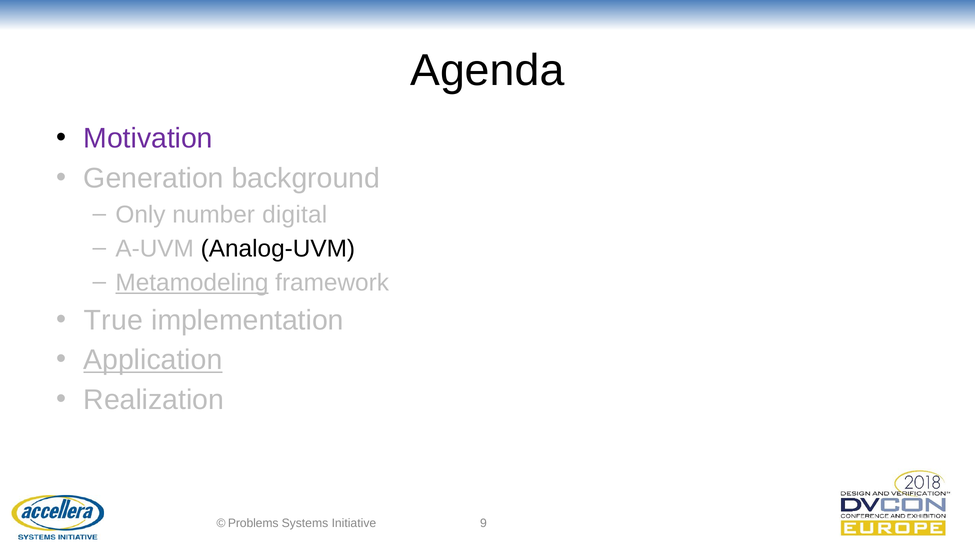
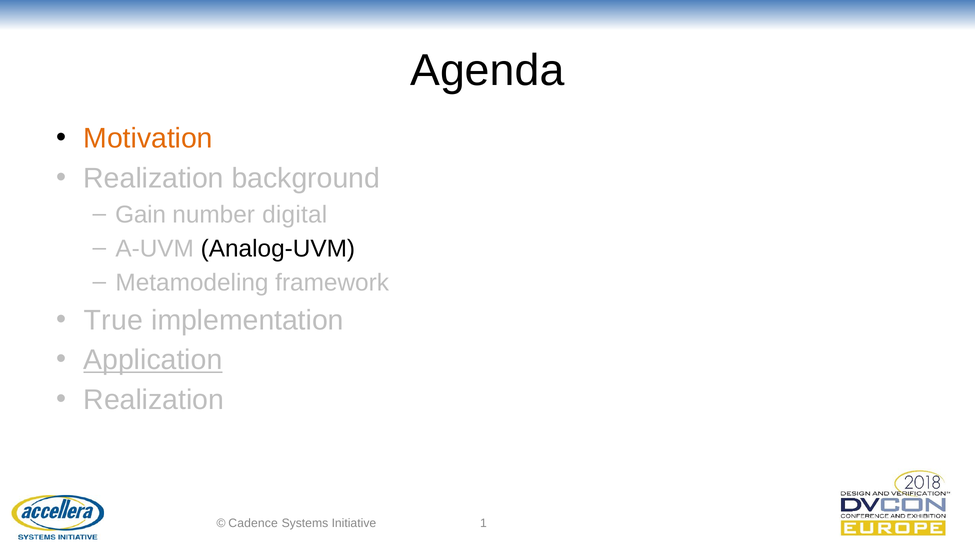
Motivation colour: purple -> orange
Generation at (154, 178): Generation -> Realization
Only: Only -> Gain
Metamodeling underline: present -> none
Problems: Problems -> Cadence
9: 9 -> 1
